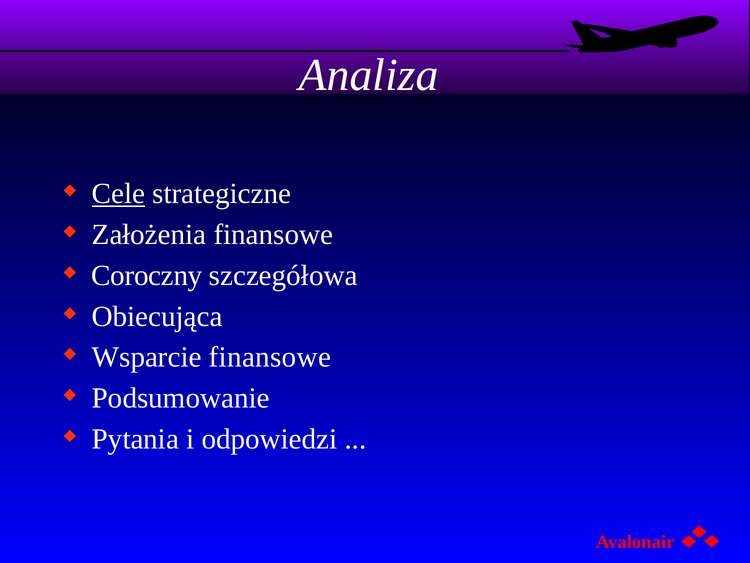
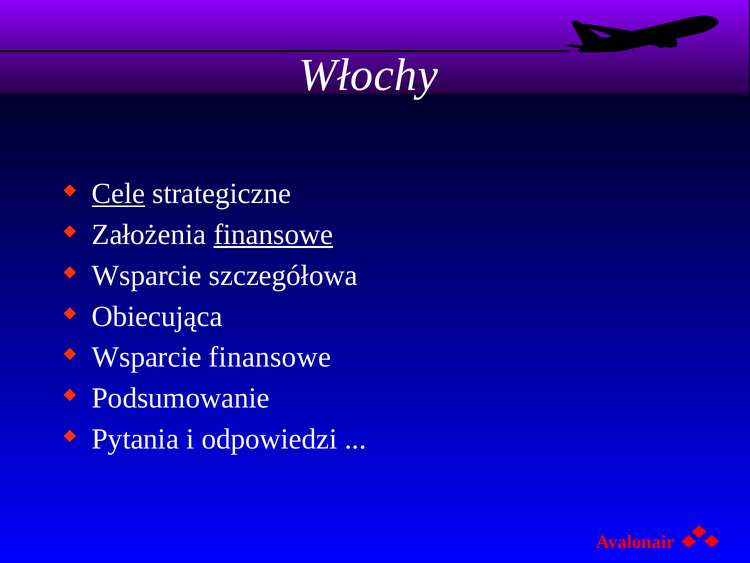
Analiza: Analiza -> Włochy
finansowe at (273, 234) underline: none -> present
Coroczny at (147, 275): Coroczny -> Wsparcie
